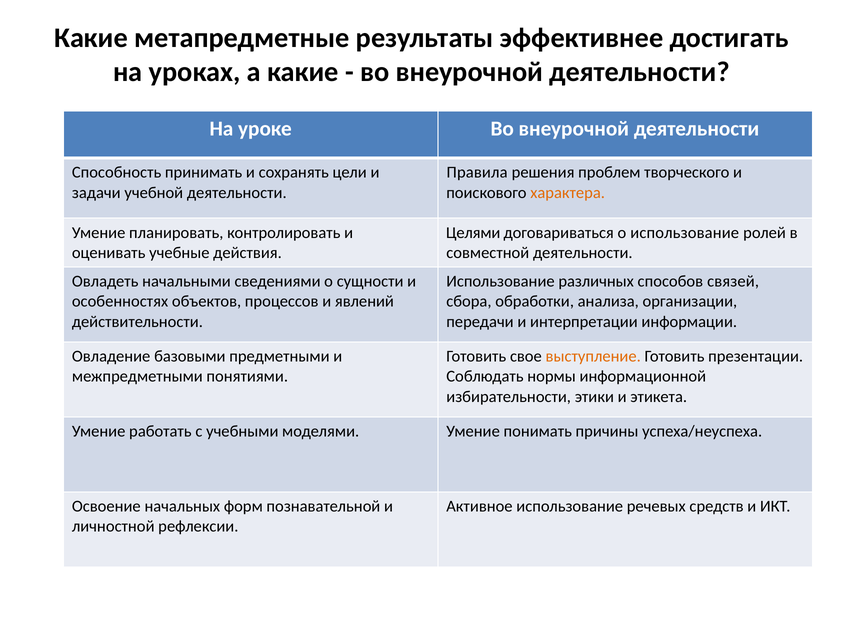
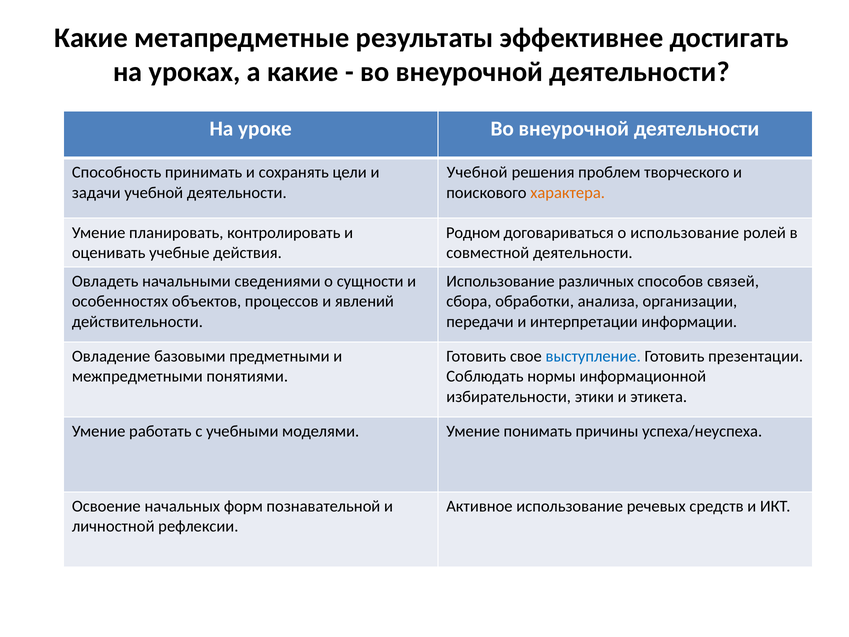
Правила at (477, 172): Правила -> Учебной
Целями: Целями -> Родном
выступление colour: orange -> blue
